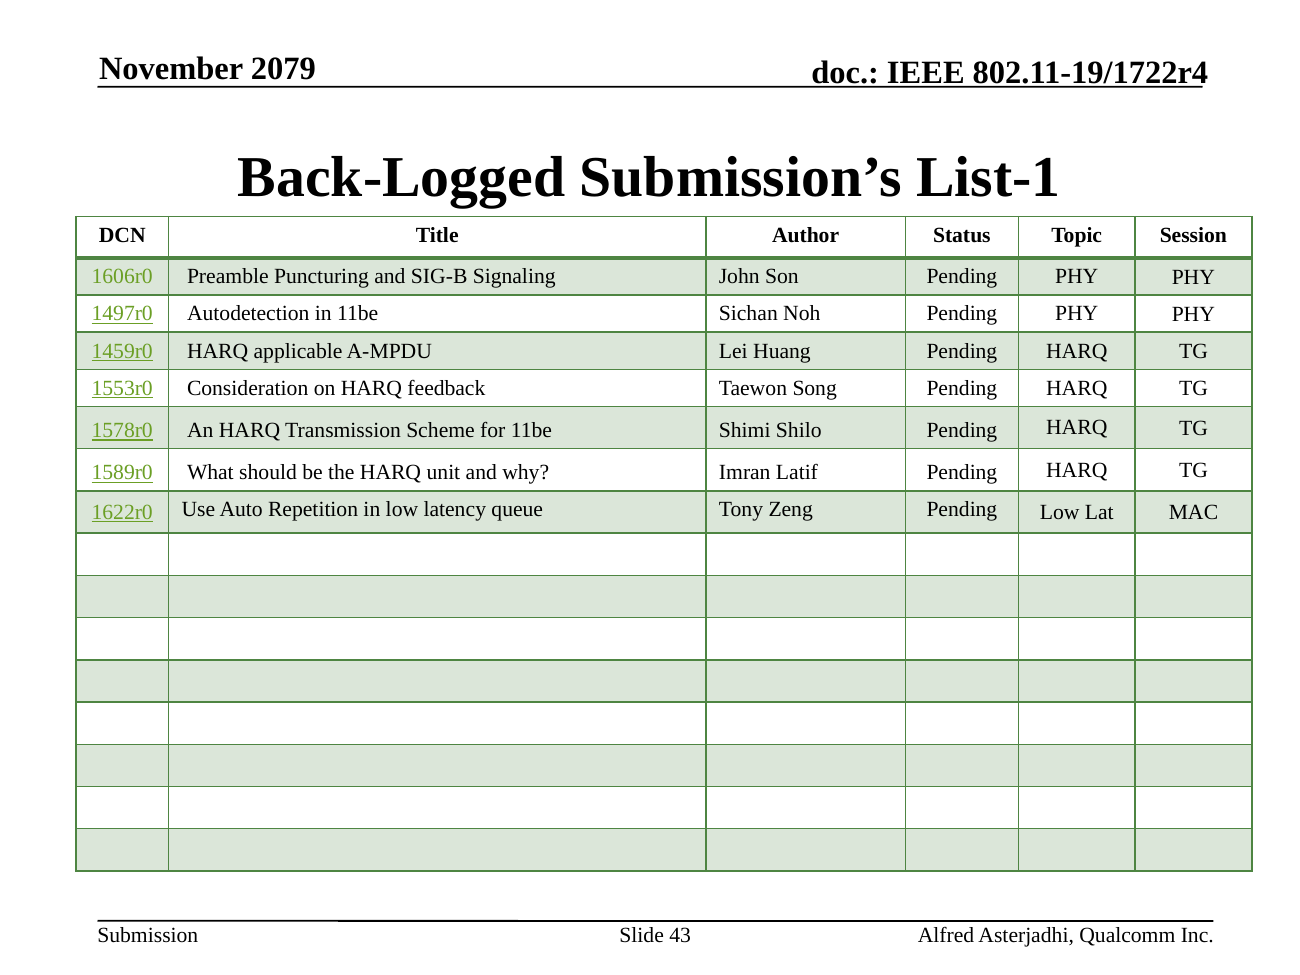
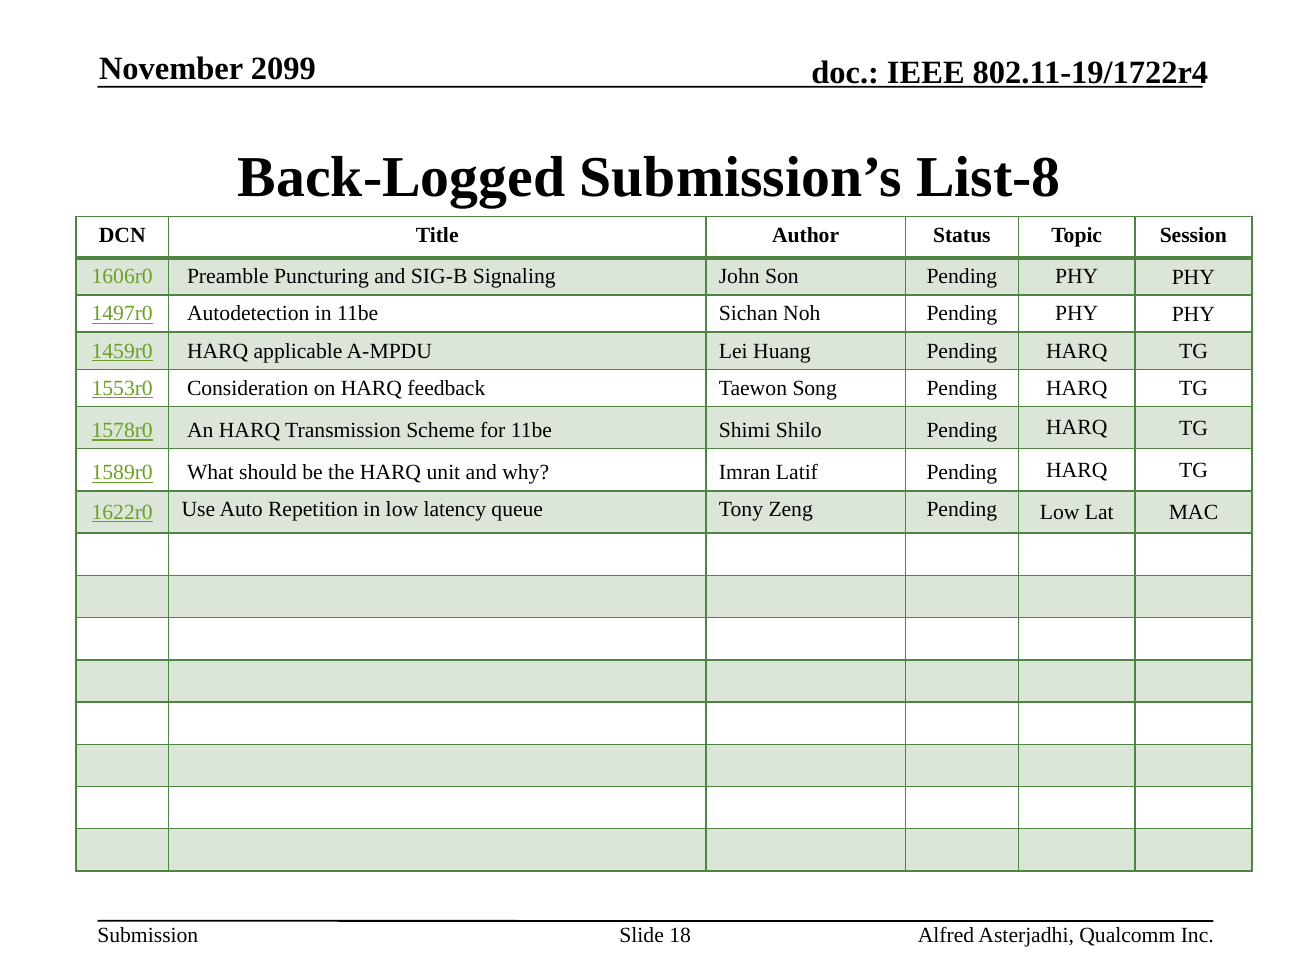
2079: 2079 -> 2099
List-1: List-1 -> List-8
43: 43 -> 18
